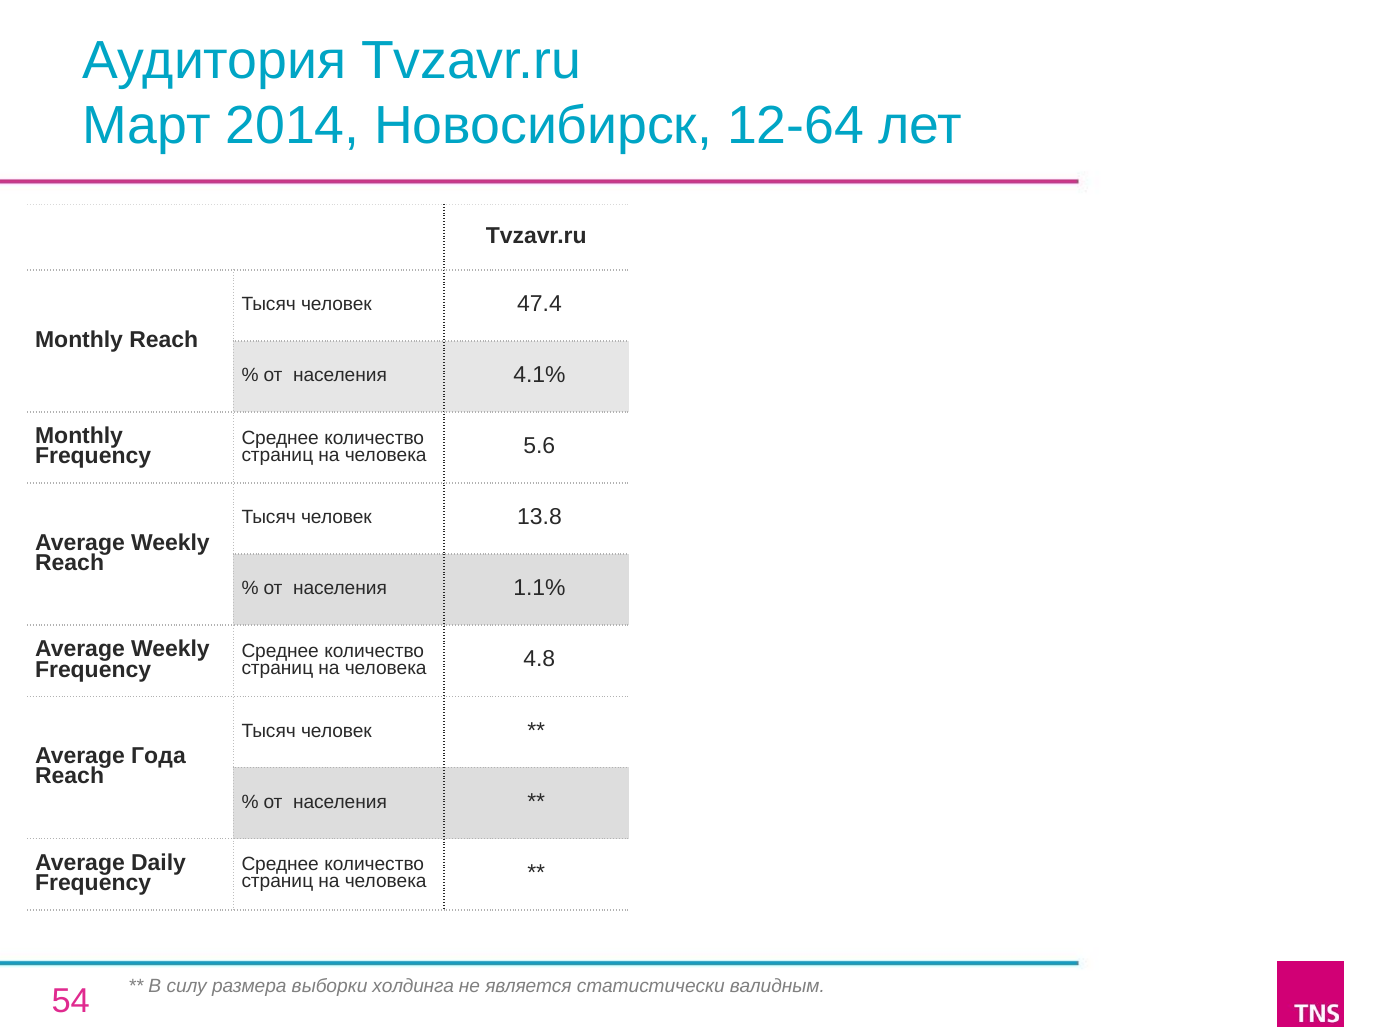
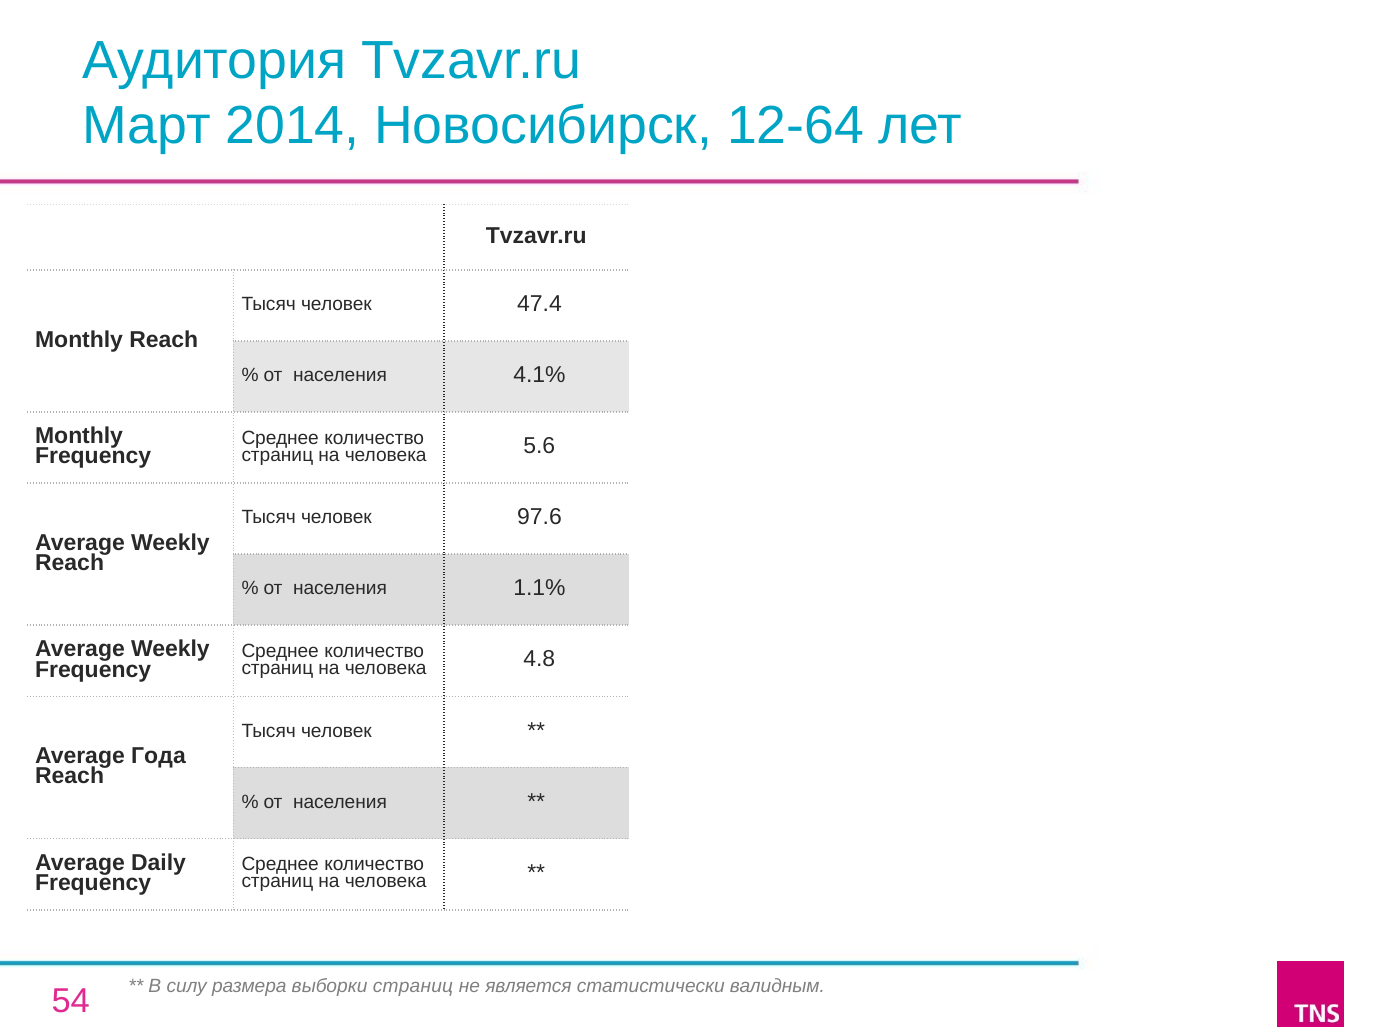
13.8: 13.8 -> 97.6
выборки холдинга: холдинга -> страниц
